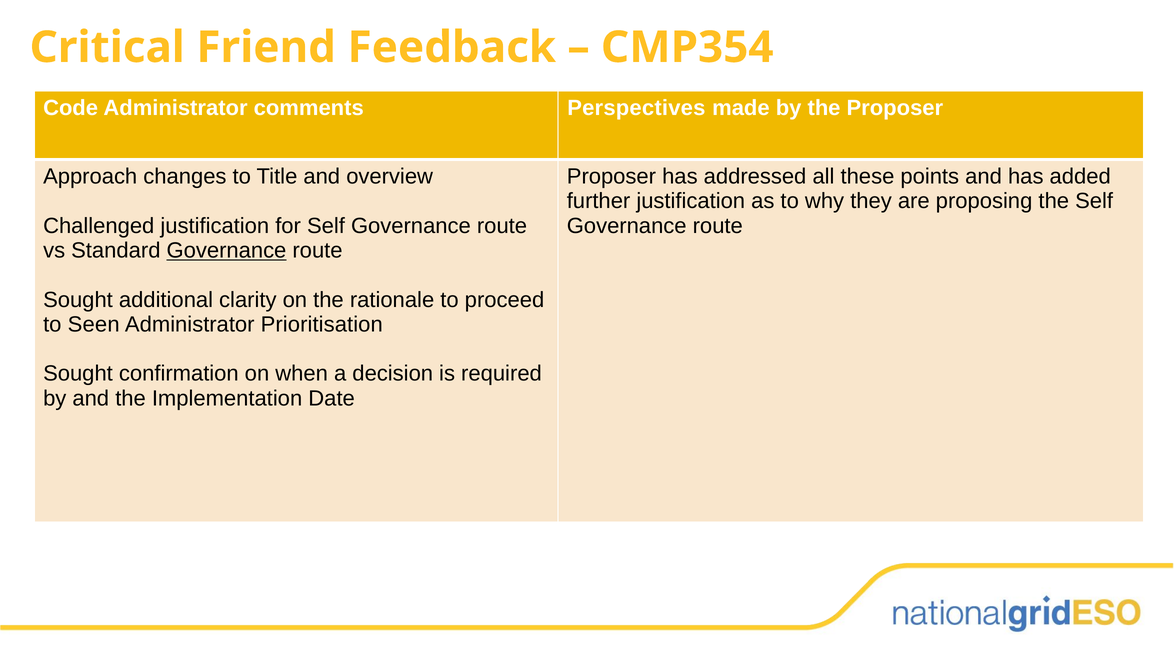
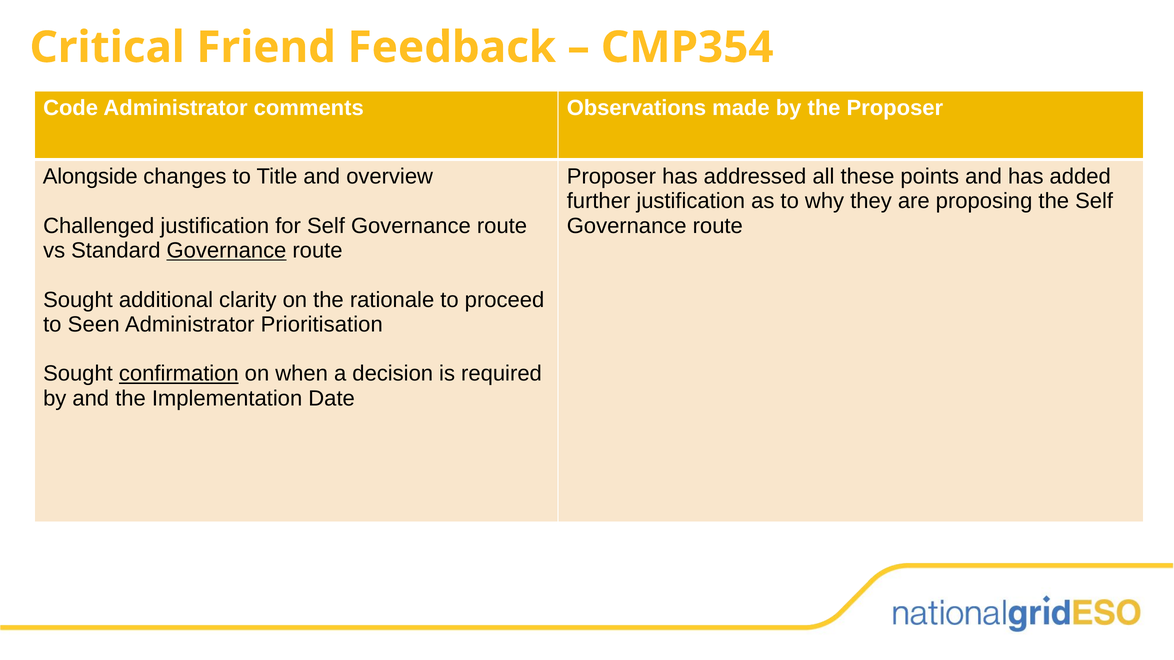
Perspectives: Perspectives -> Observations
Approach: Approach -> Alongside
confirmation underline: none -> present
